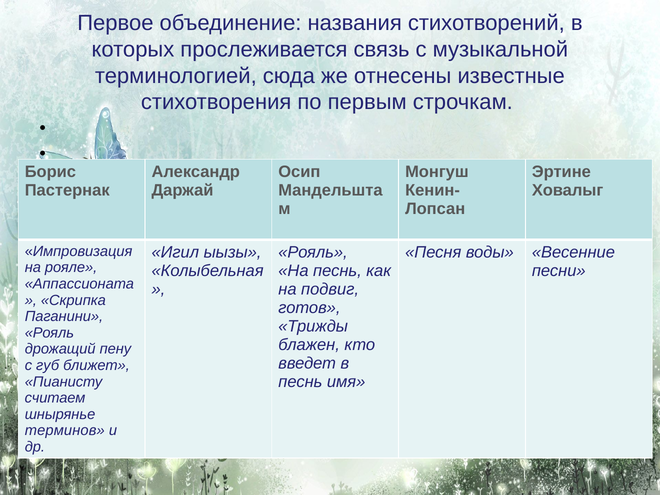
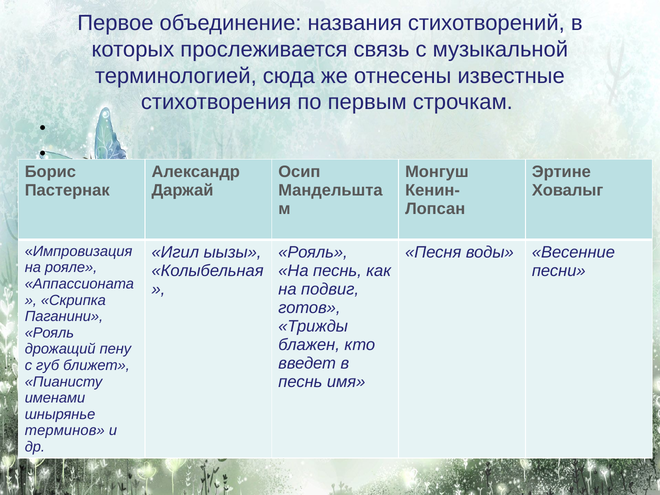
считаем: считаем -> именами
